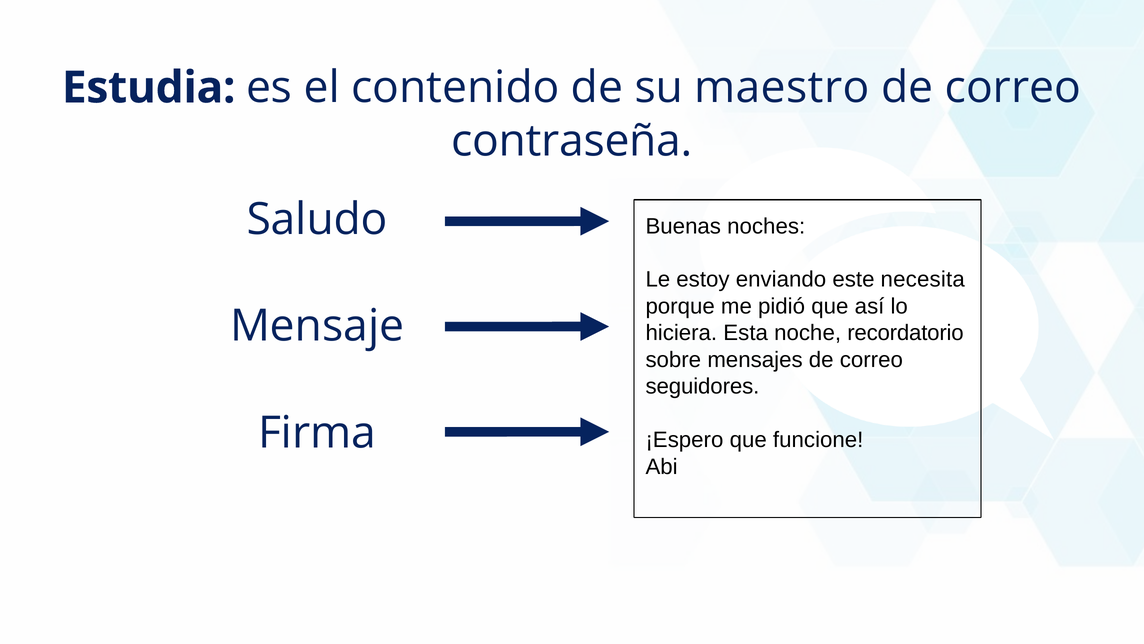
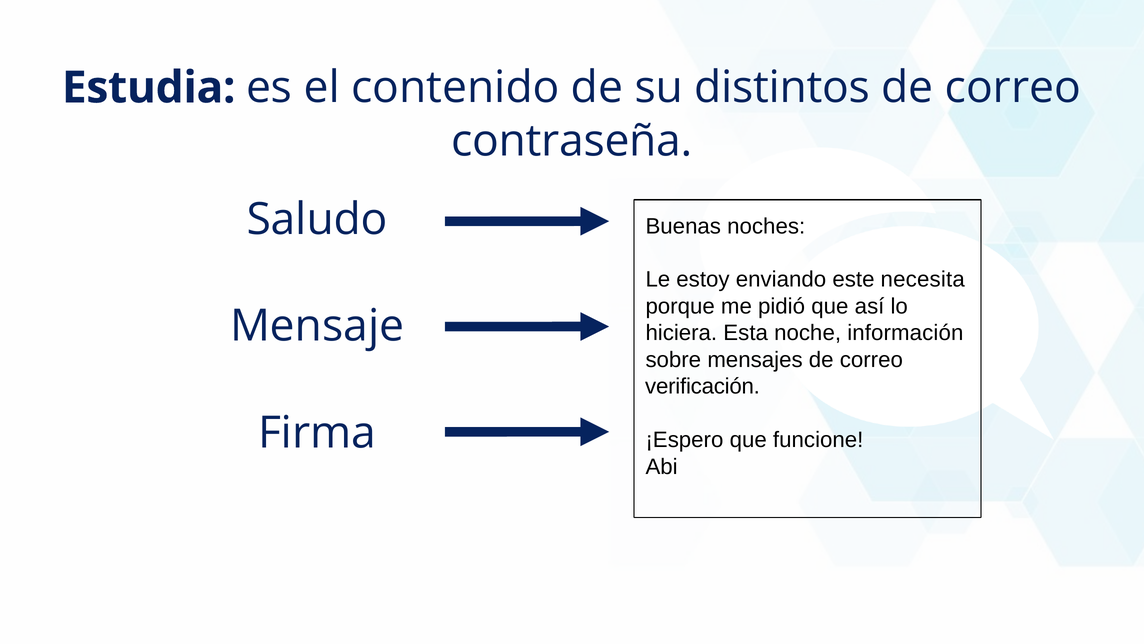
maestro: maestro -> distintos
recordatorio: recordatorio -> información
seguidores: seguidores -> verificación
